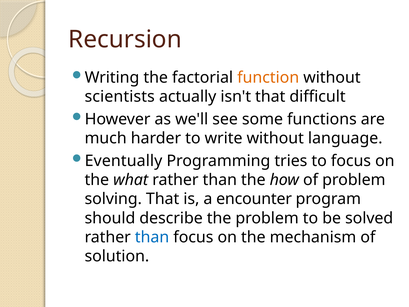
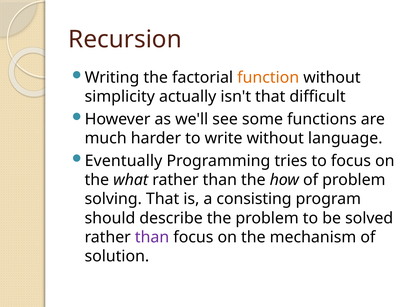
scientists: scientists -> simplicity
encounter: encounter -> consisting
than at (152, 237) colour: blue -> purple
